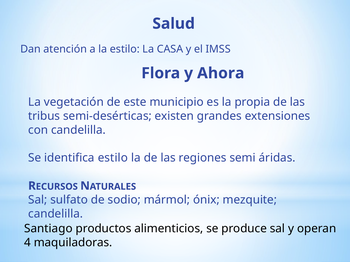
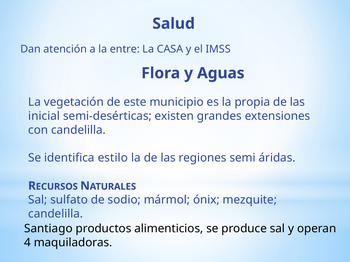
la estilo: estilo -> entre
Ahora: Ahora -> Aguas
tribus: tribus -> inicial
